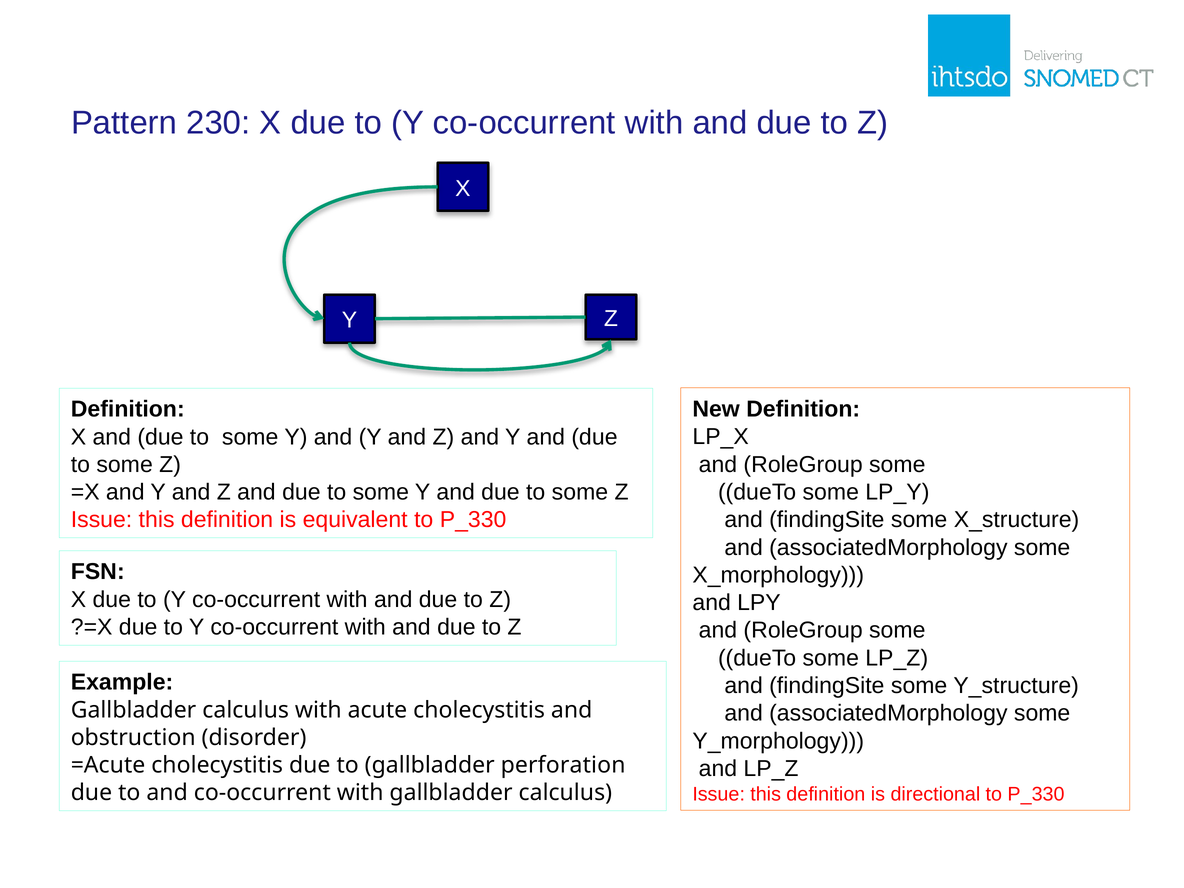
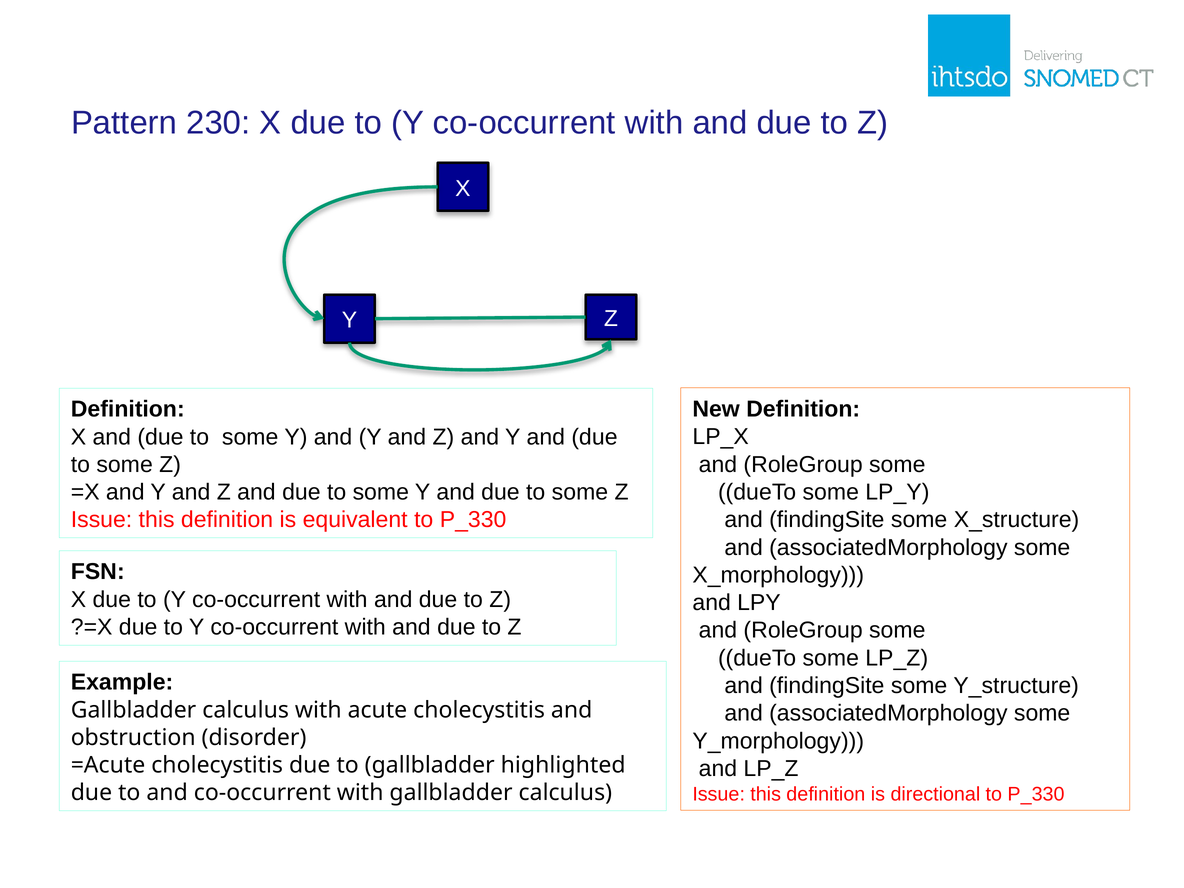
perforation: perforation -> highlighted
